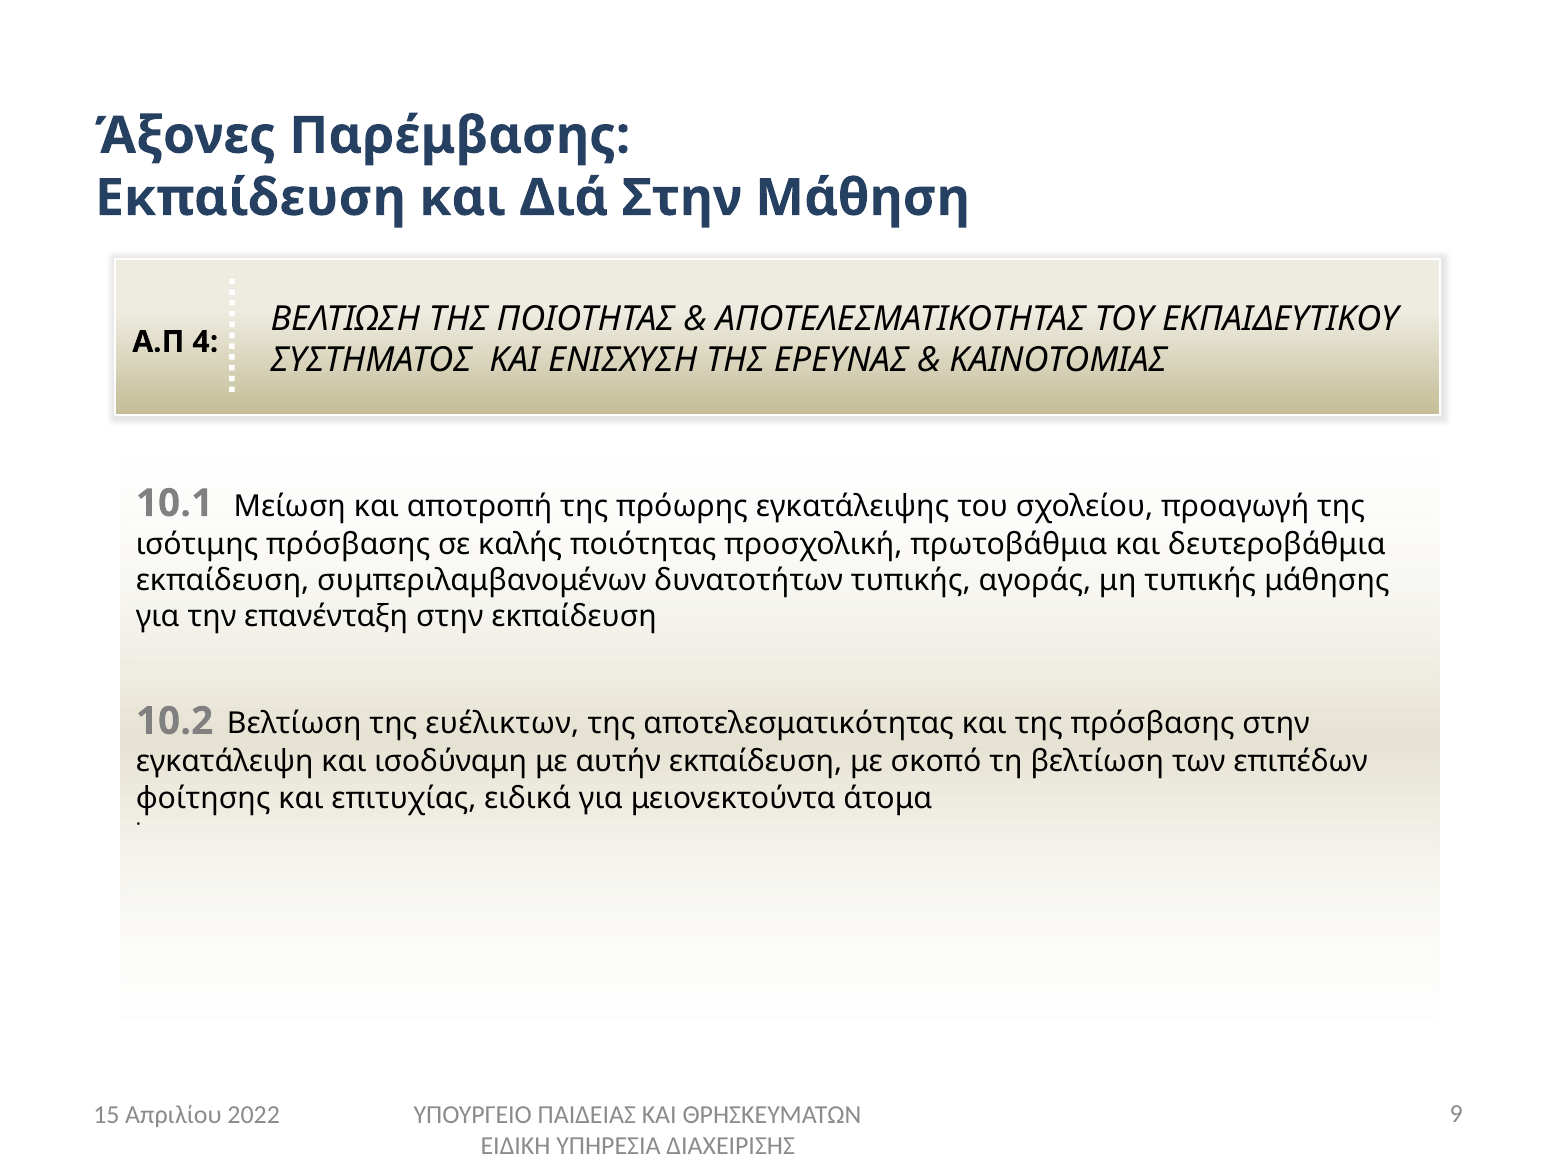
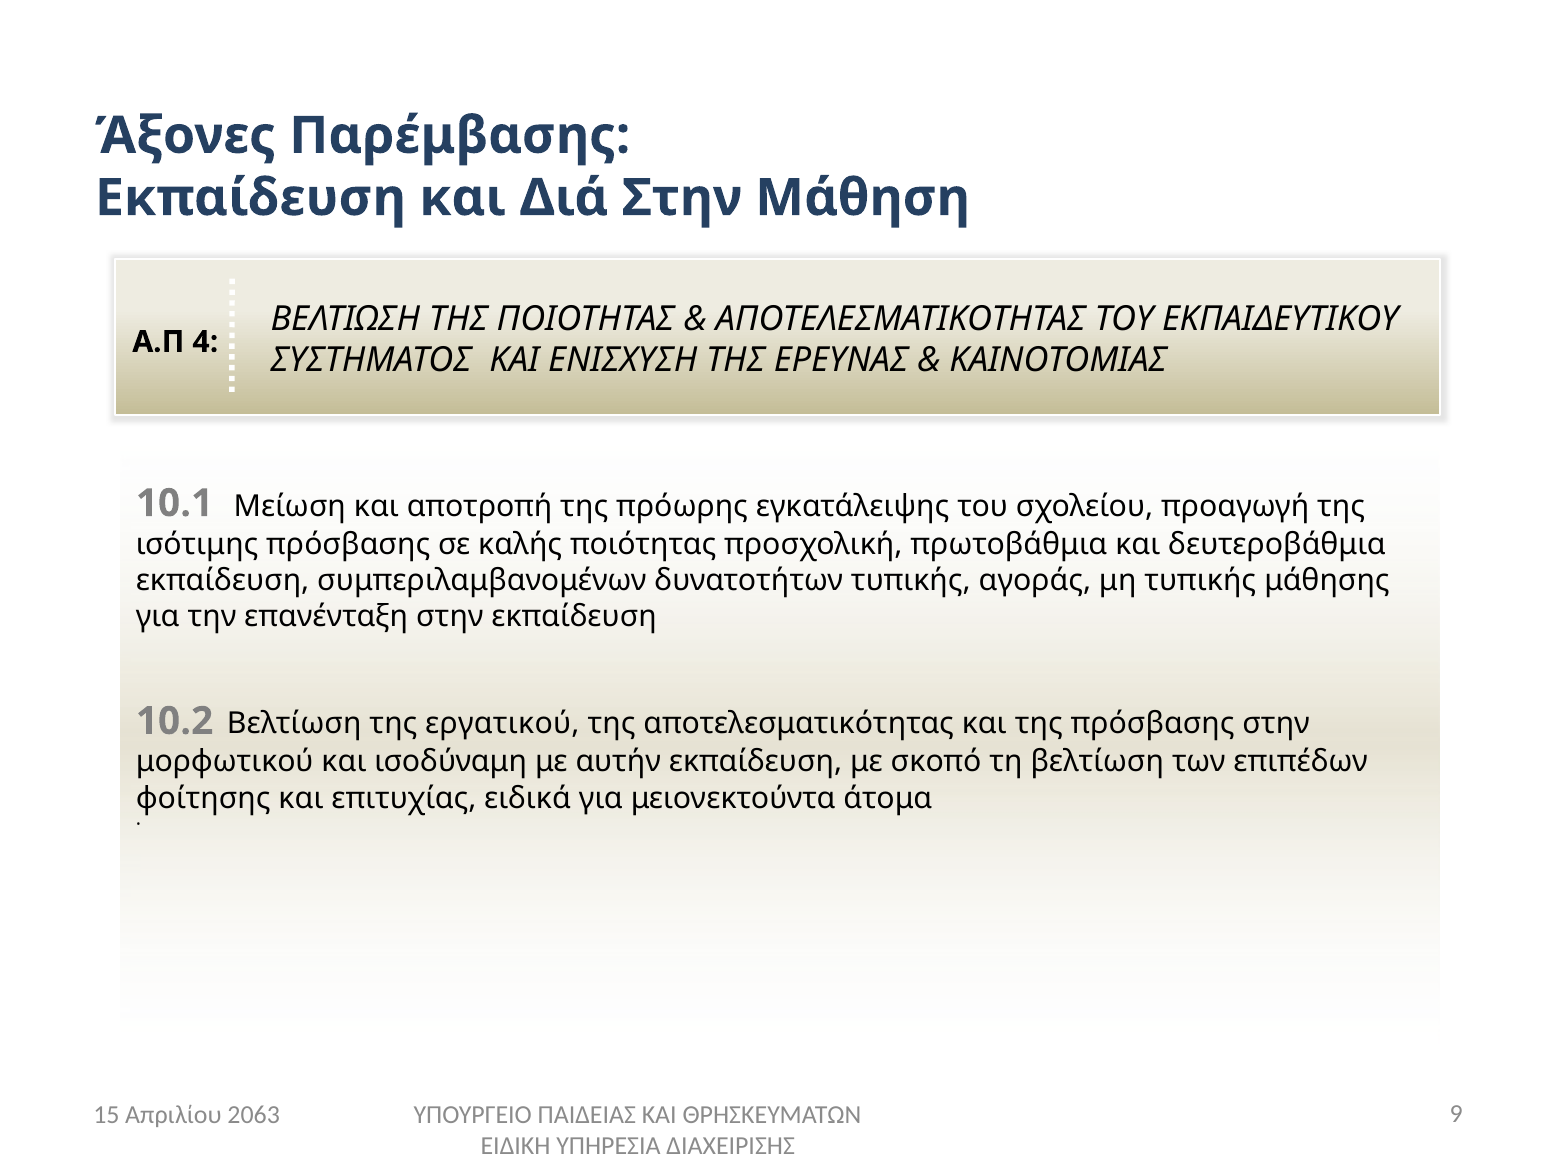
ευέλικτων: ευέλικτων -> εργατικού
εγκατάλειψη: εγκατάλειψη -> μορφωτικού
2022: 2022 -> 2063
